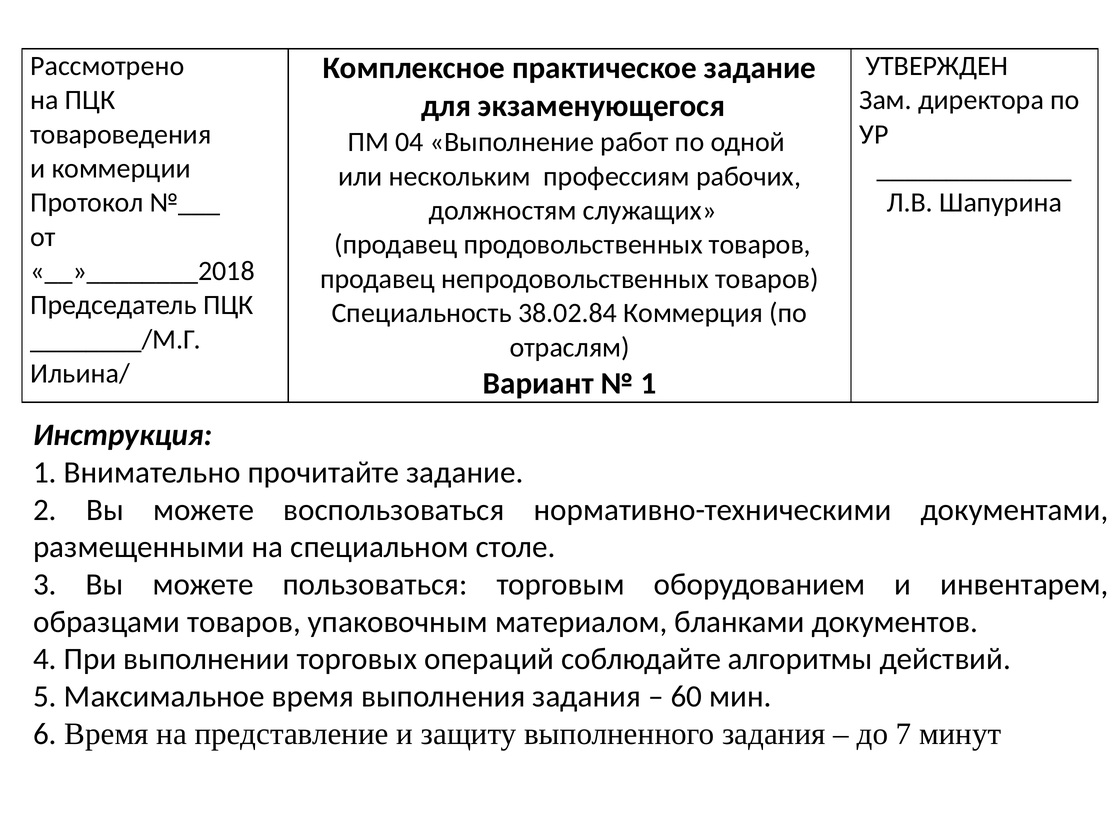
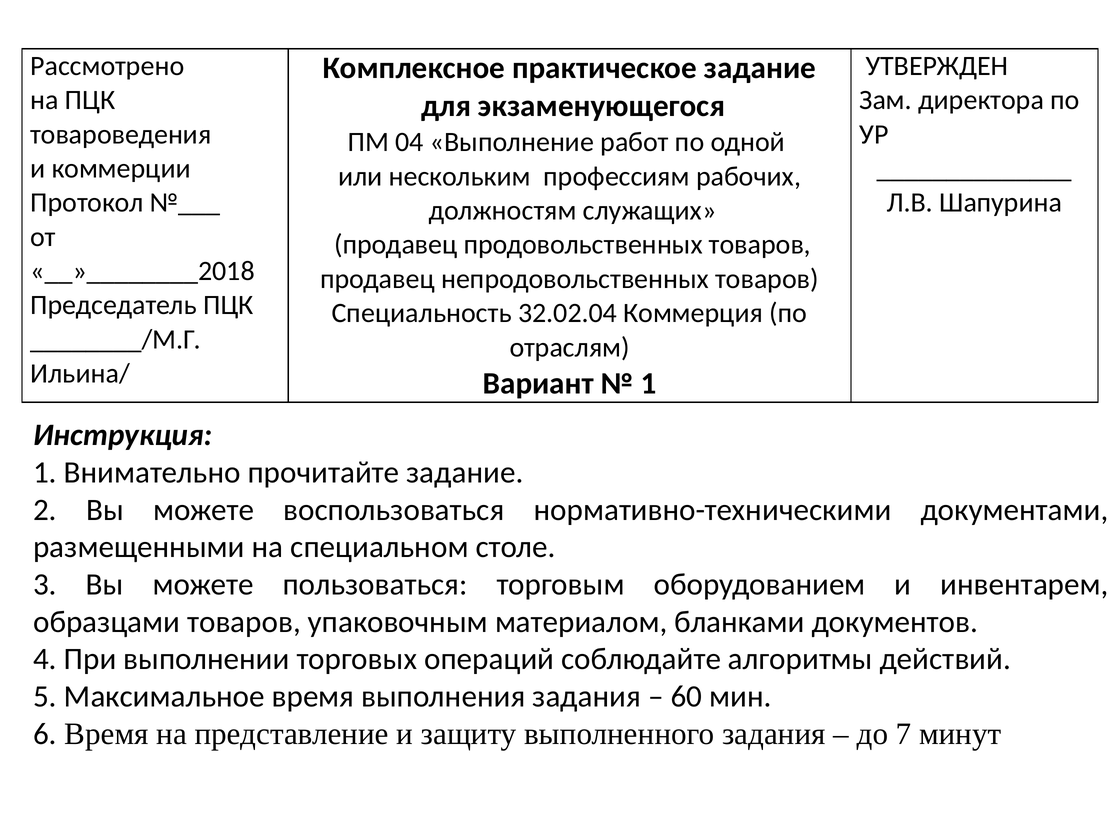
38.02.84: 38.02.84 -> 32.02.04
